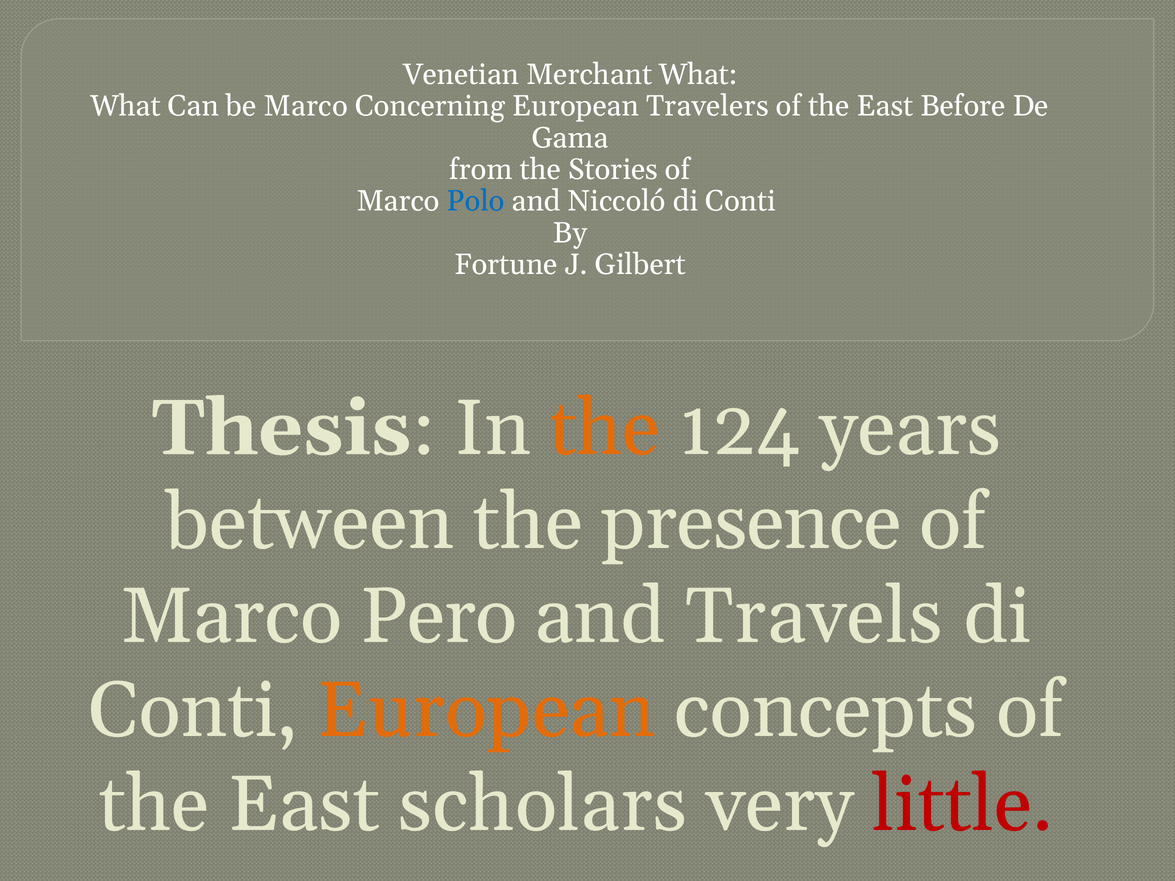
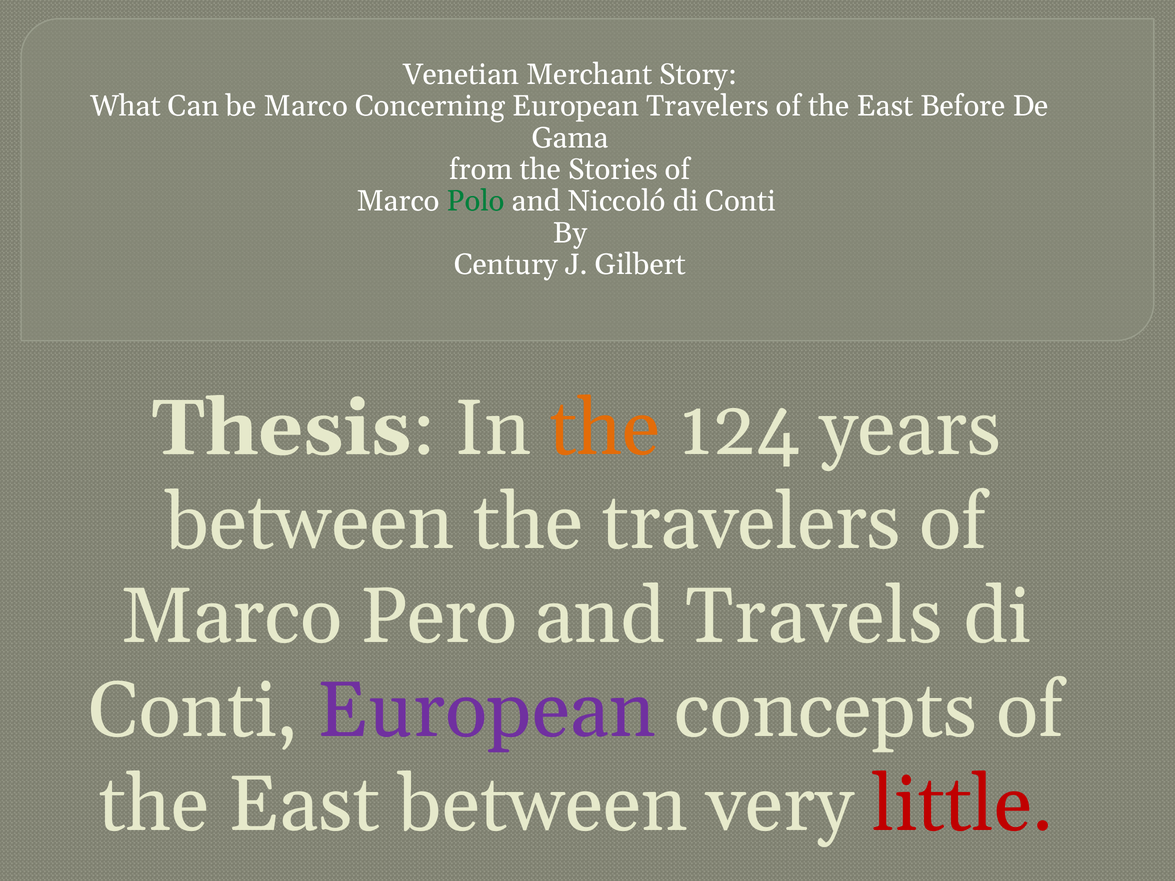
Merchant What: What -> Story
Polo colour: blue -> green
Fortune: Fortune -> Century
the presence: presence -> travelers
European at (486, 711) colour: orange -> purple
East scholars: scholars -> between
